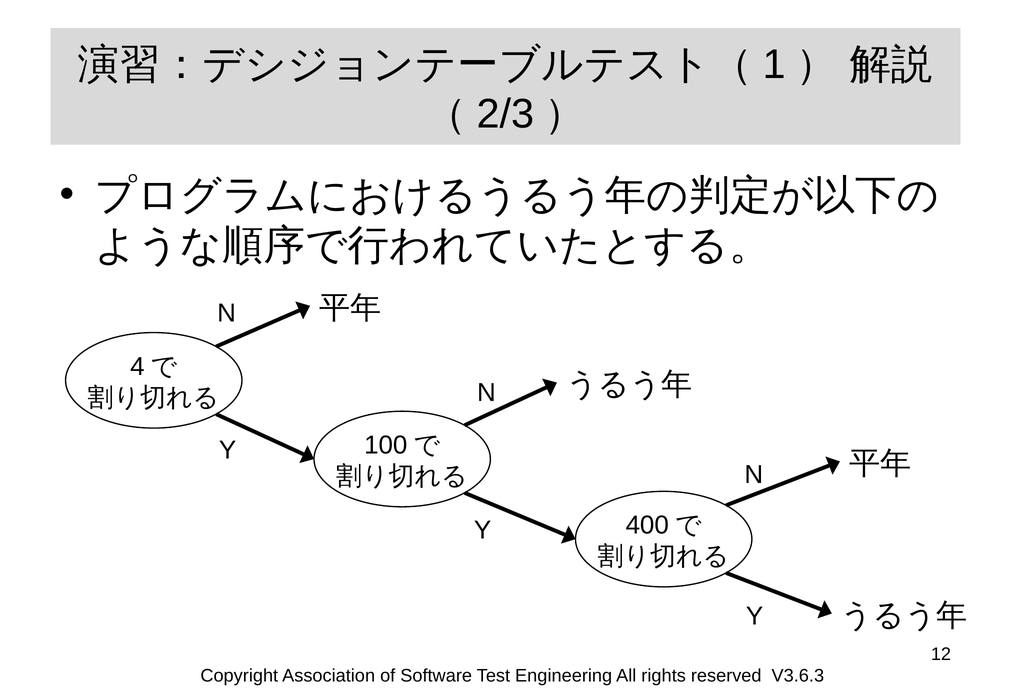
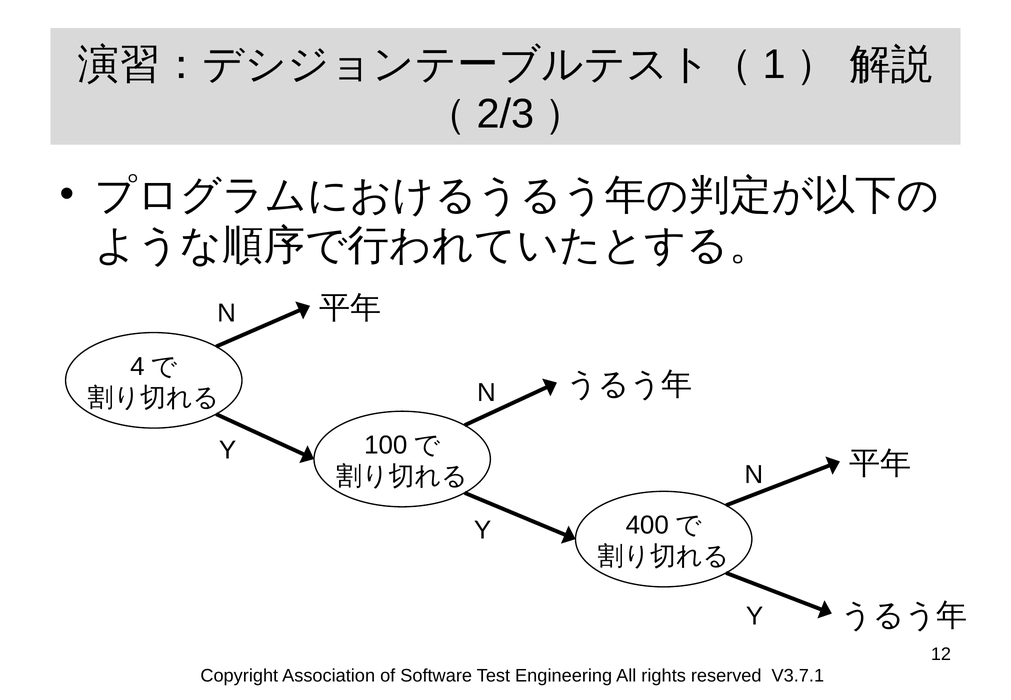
V3.6.3: V3.6.3 -> V3.7.1
